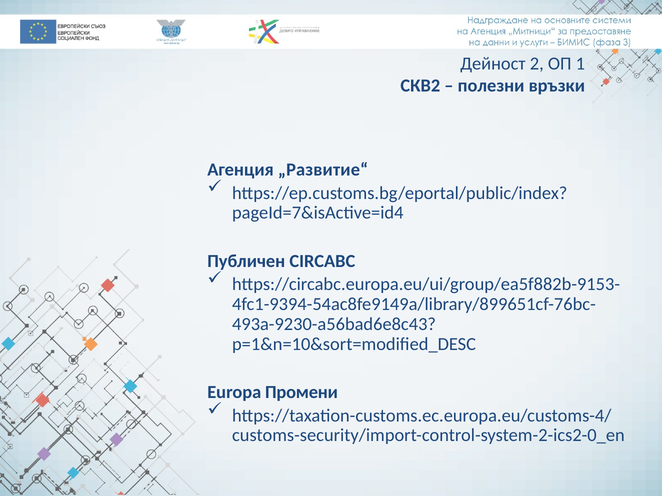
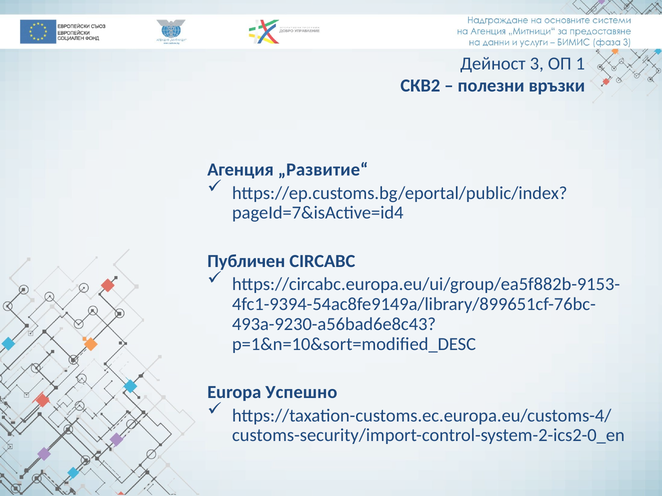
2: 2 -> 3
Промени: Промени -> Успешно
